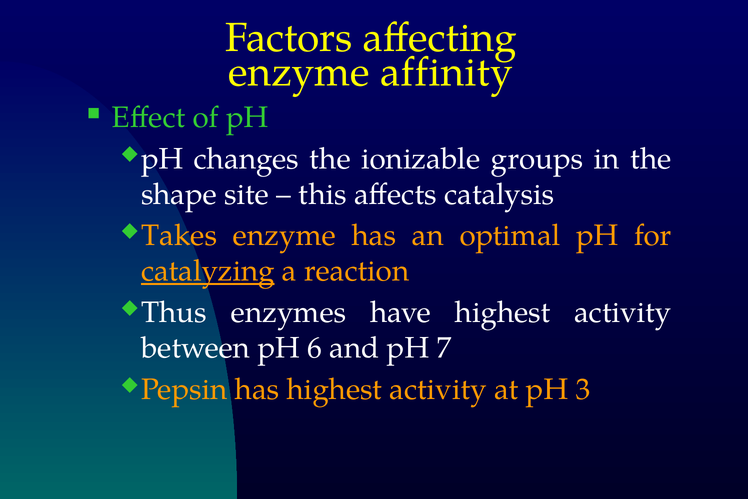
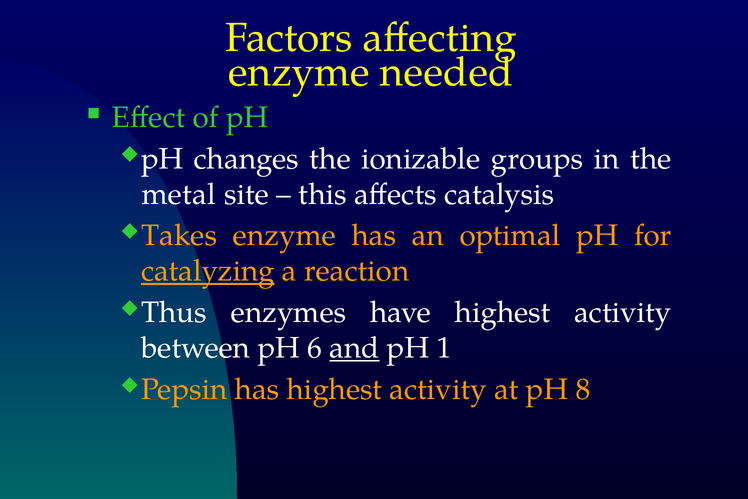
affinity: affinity -> needed
shape: shape -> metal
and underline: none -> present
7: 7 -> 1
3: 3 -> 8
